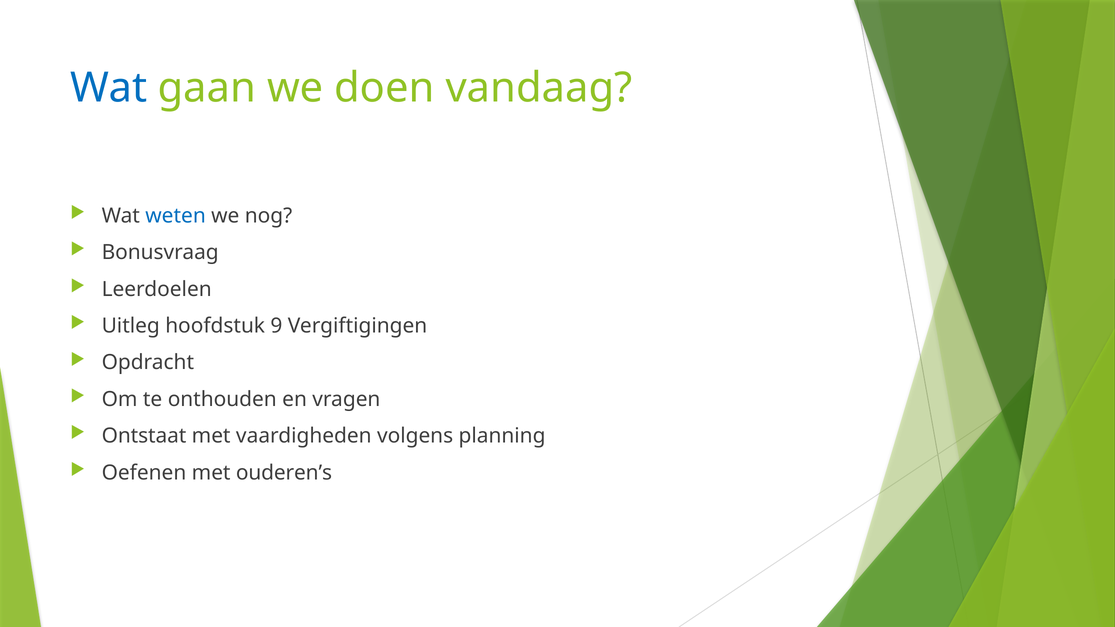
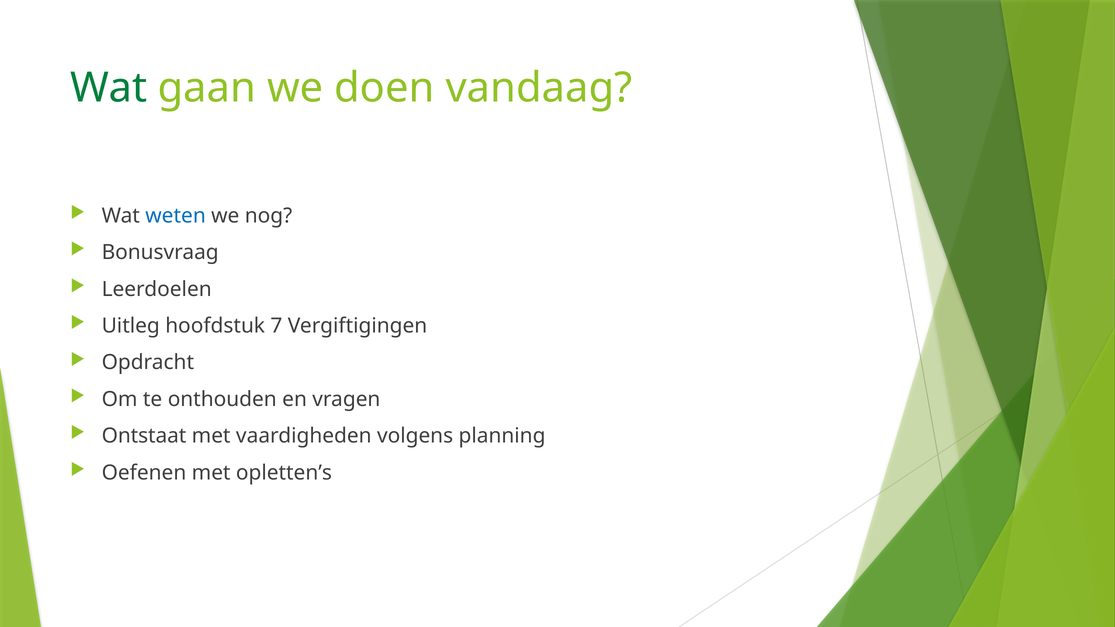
Wat at (109, 88) colour: blue -> green
9: 9 -> 7
ouderen’s: ouderen’s -> opletten’s
